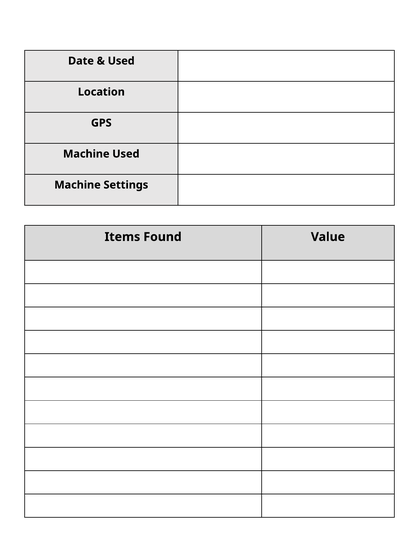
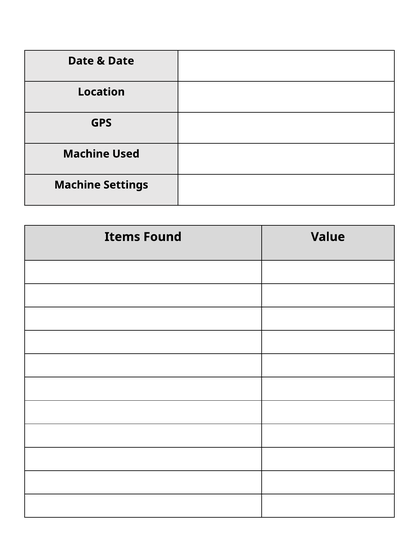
Used at (121, 61): Used -> Date
